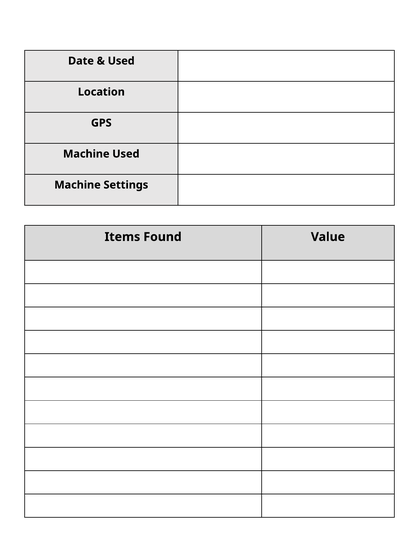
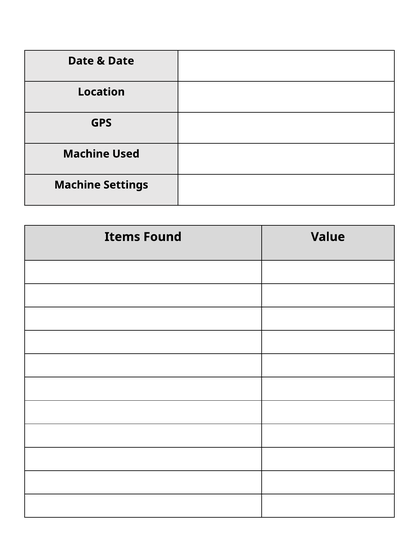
Used at (121, 61): Used -> Date
